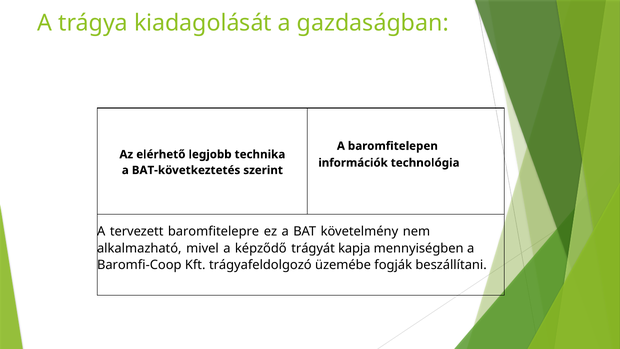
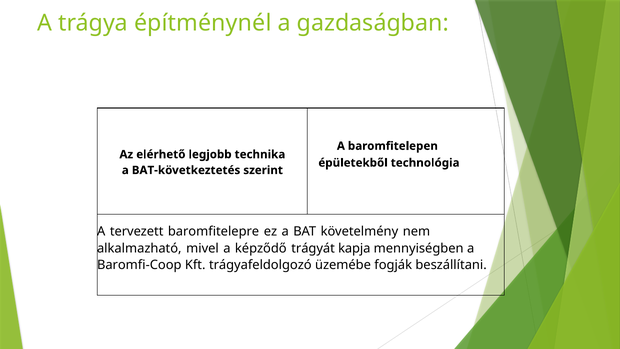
kiadagolását: kiadagolását -> építménynél
információk: információk -> épületekből
